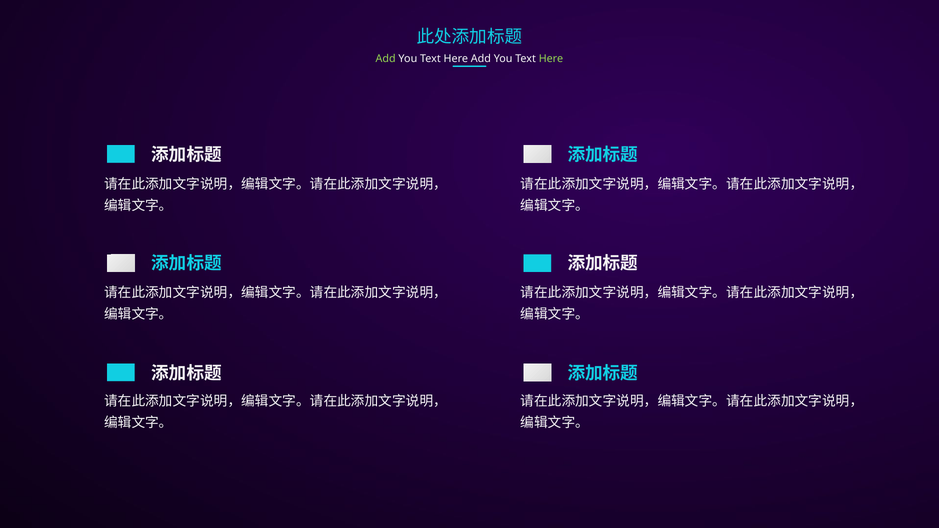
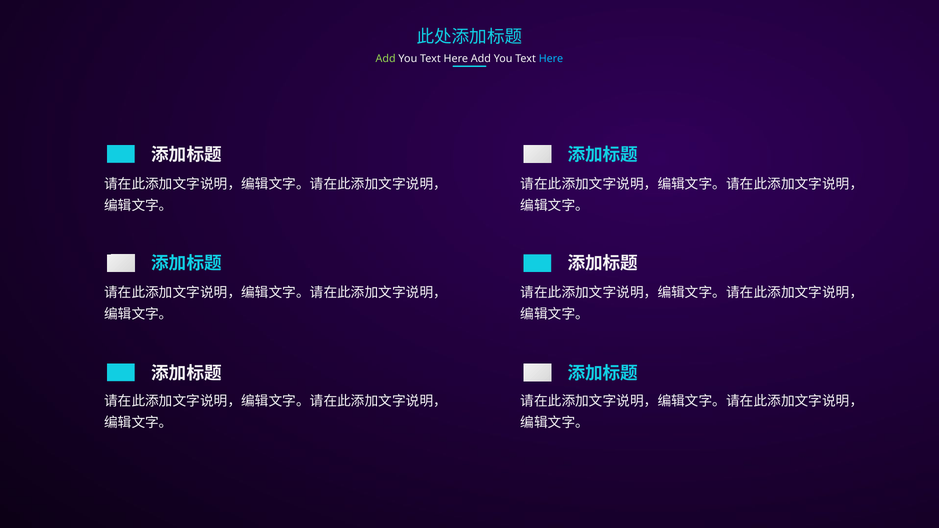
Here at (551, 59) colour: light green -> light blue
